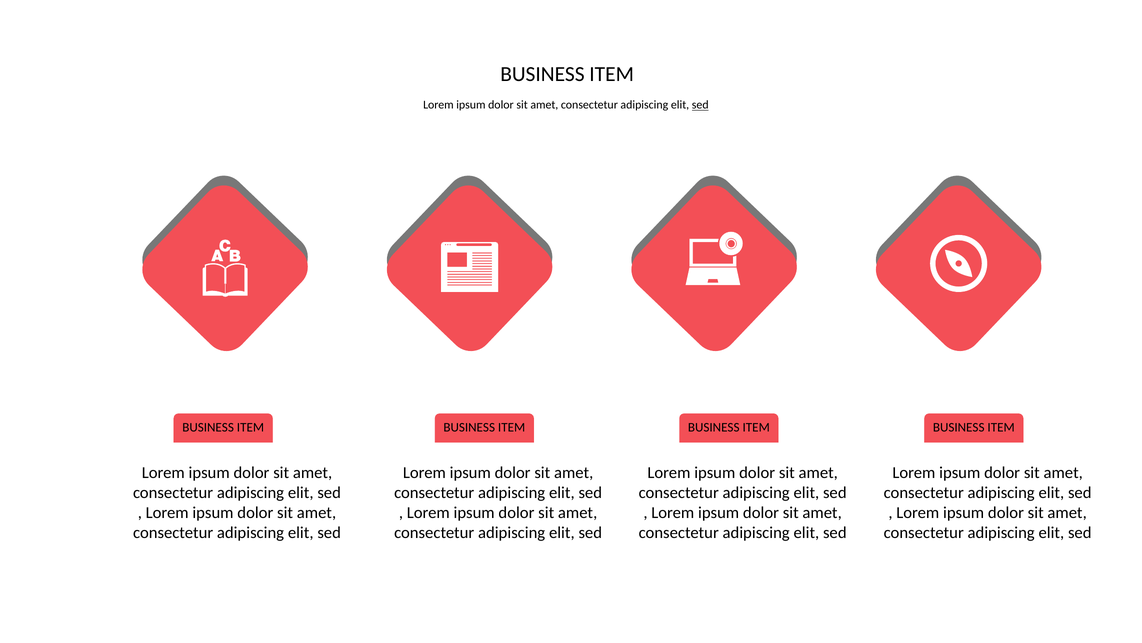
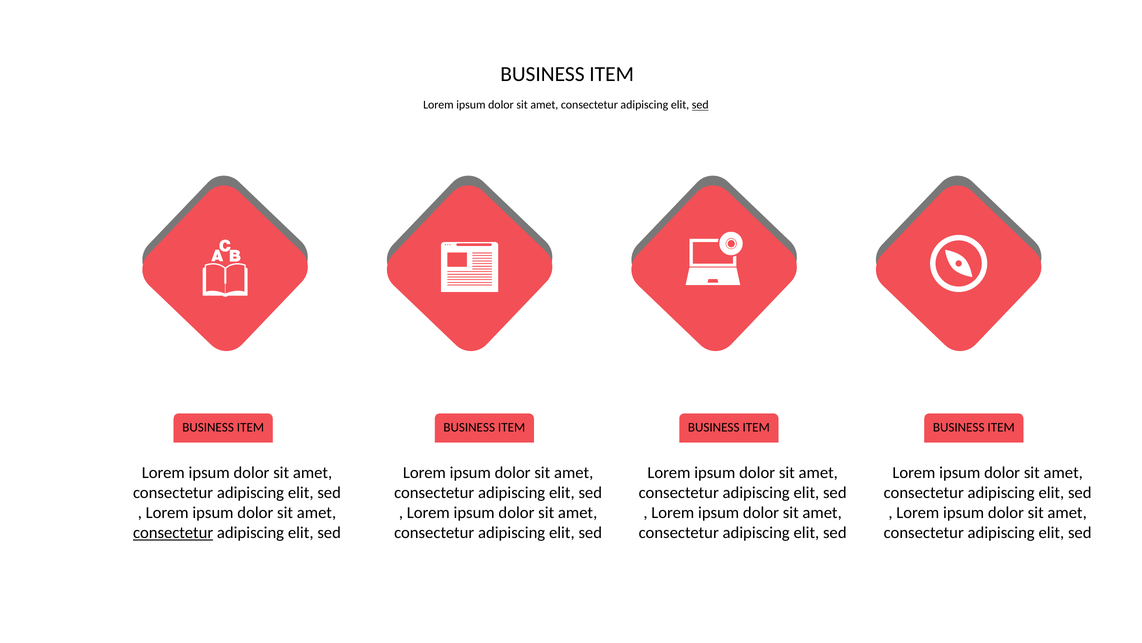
consectetur at (173, 532) underline: none -> present
